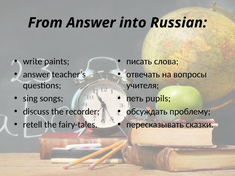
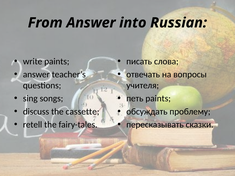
петь pupils: pupils -> paints
recorder: recorder -> cassette
